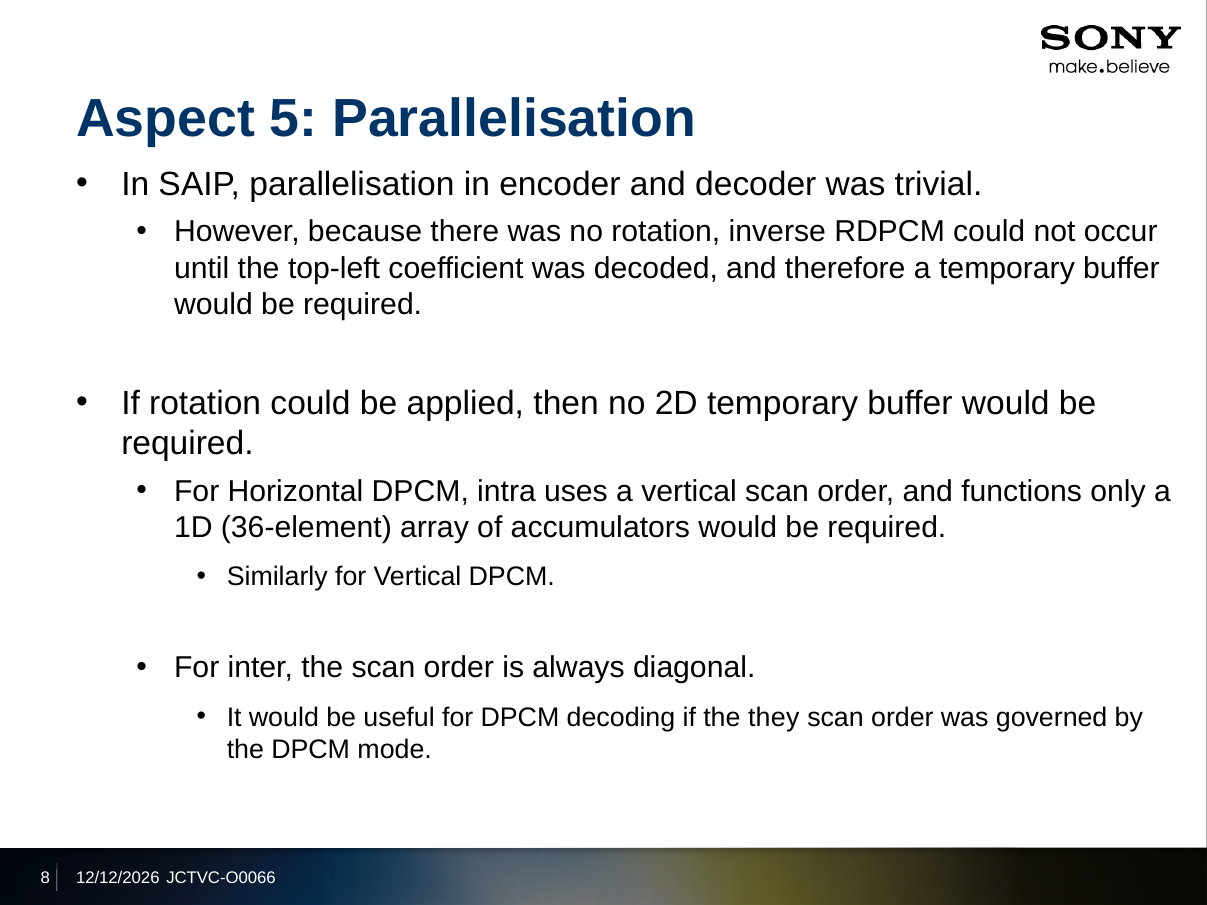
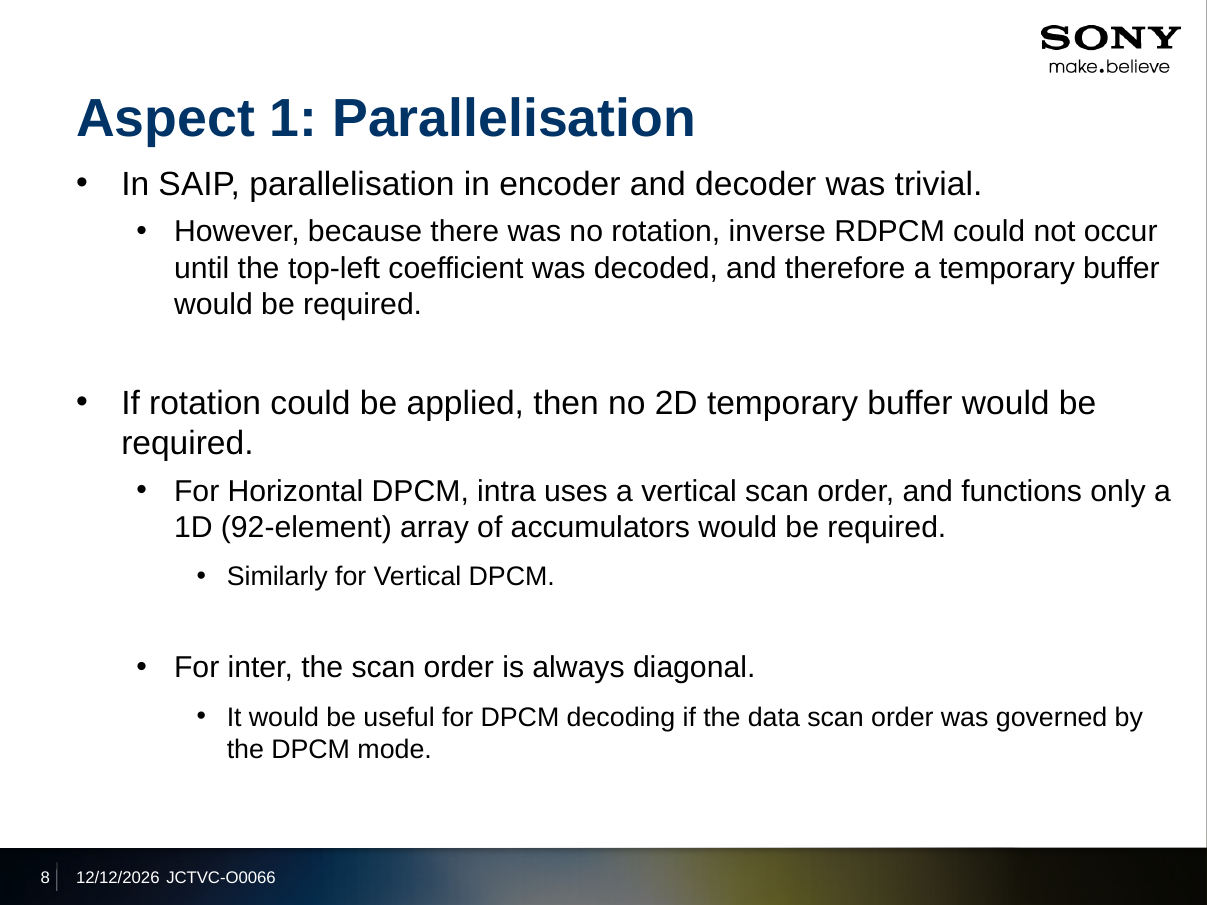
5: 5 -> 1
36-element: 36-element -> 92-element
they: they -> data
